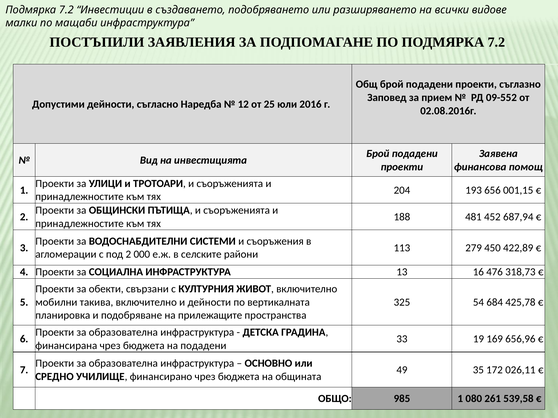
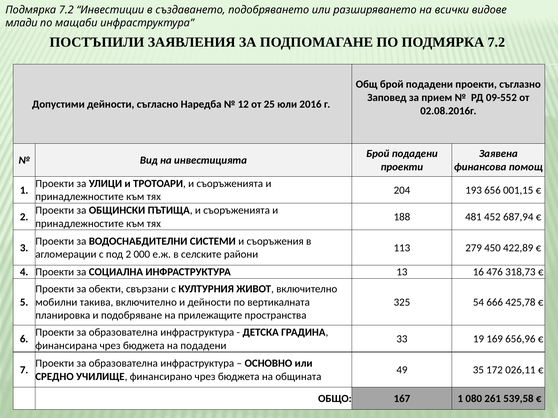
малки: малки -> млади
684: 684 -> 666
985: 985 -> 167
